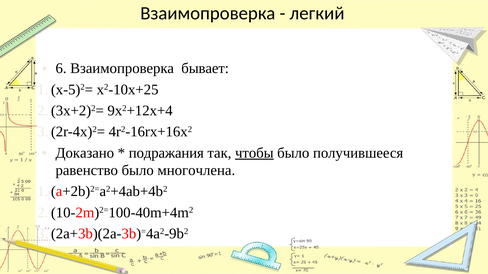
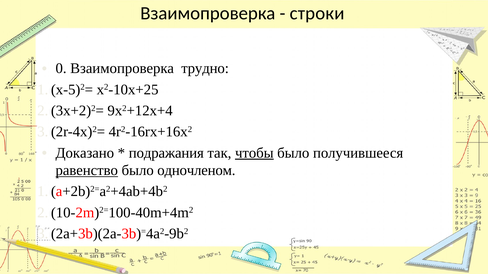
легкий: легкий -> строки
6: 6 -> 0
бывает: бывает -> трудно
равенство underline: none -> present
многочлена: многочлена -> одночленом
